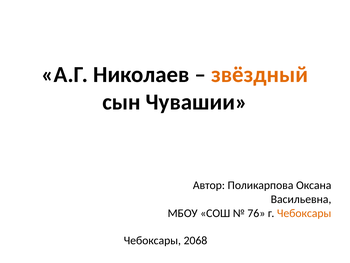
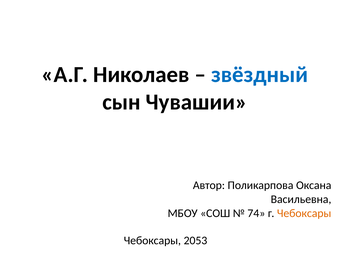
звёздный colour: orange -> blue
76: 76 -> 74
2068: 2068 -> 2053
